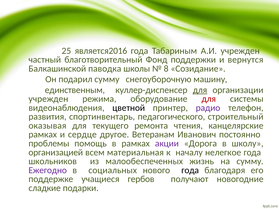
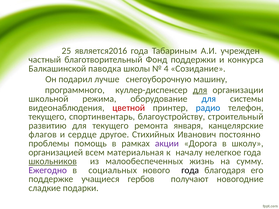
вернутся: вернутся -> конкурса
8: 8 -> 4
подарил сумму: сумму -> лучше
единственным: единственным -> программного
учрежден at (48, 99): учрежден -> школьной
для at (209, 99) colour: red -> blue
цветной colour: black -> red
радио colour: purple -> blue
развития at (47, 117): развития -> текущего
педагогического: педагогического -> благоустройству
оказывая: оказывая -> развитию
чтения: чтения -> января
рамках at (43, 135): рамках -> флагов
Ветеранам: Ветеранам -> Стихийных
школьников underline: none -> present
